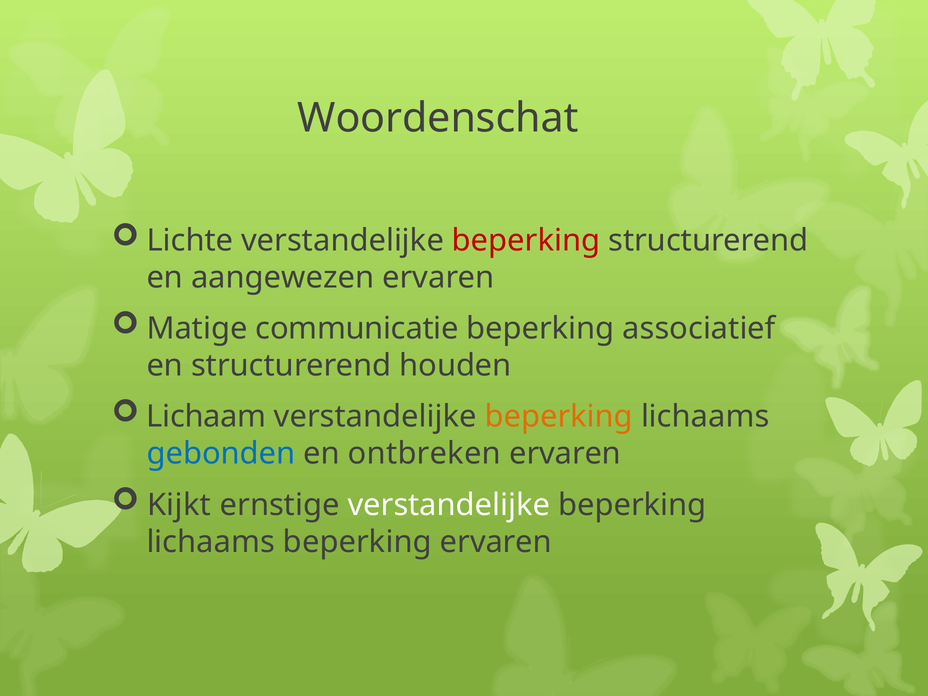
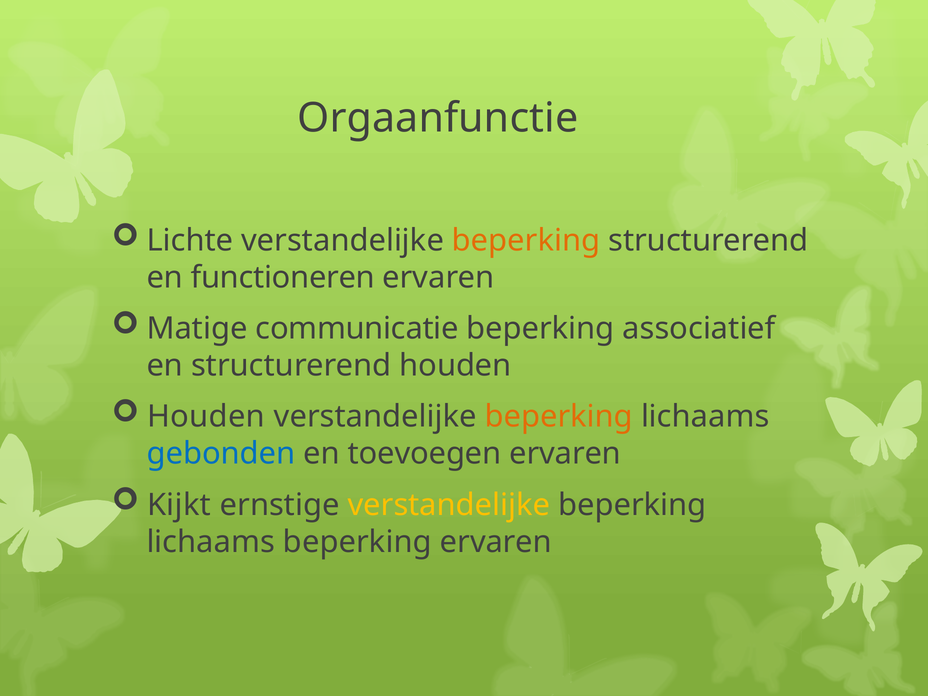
Woordenschat: Woordenschat -> Orgaanfunctie
beperking at (526, 240) colour: red -> orange
aangewezen: aangewezen -> functioneren
Lichaam at (206, 417): Lichaam -> Houden
ontbreken: ontbreken -> toevoegen
verstandelijke at (449, 505) colour: white -> yellow
